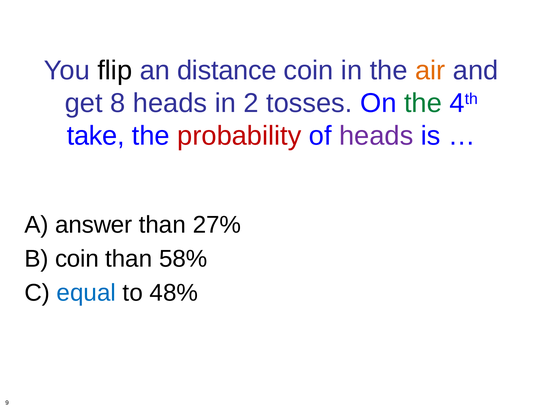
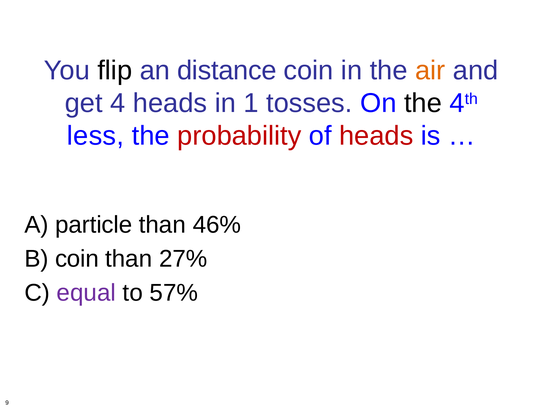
8: 8 -> 4
2: 2 -> 1
the at (423, 103) colour: green -> black
take: take -> less
heads at (376, 136) colour: purple -> red
answer: answer -> particle
27%: 27% -> 46%
58%: 58% -> 27%
equal colour: blue -> purple
48%: 48% -> 57%
